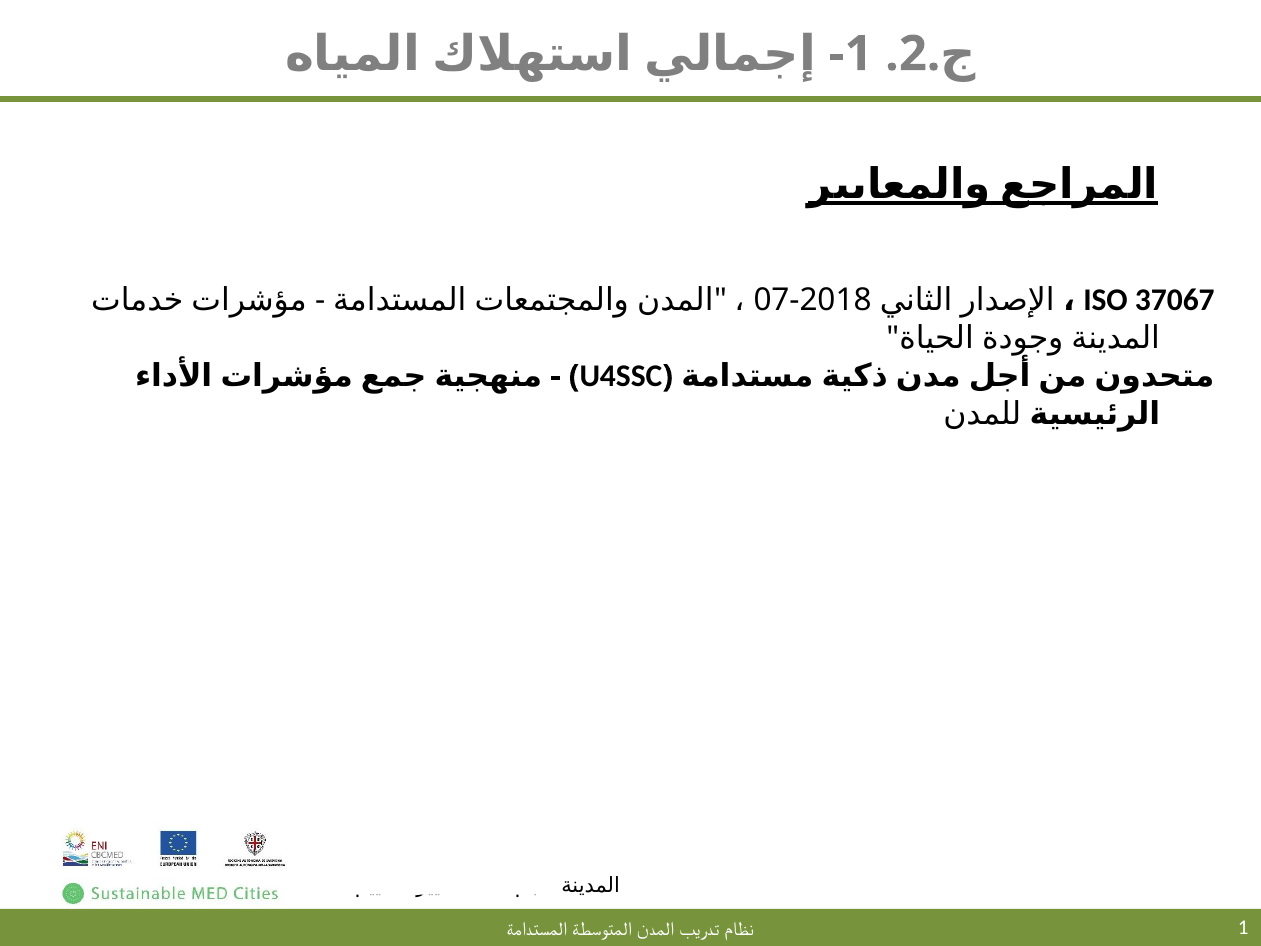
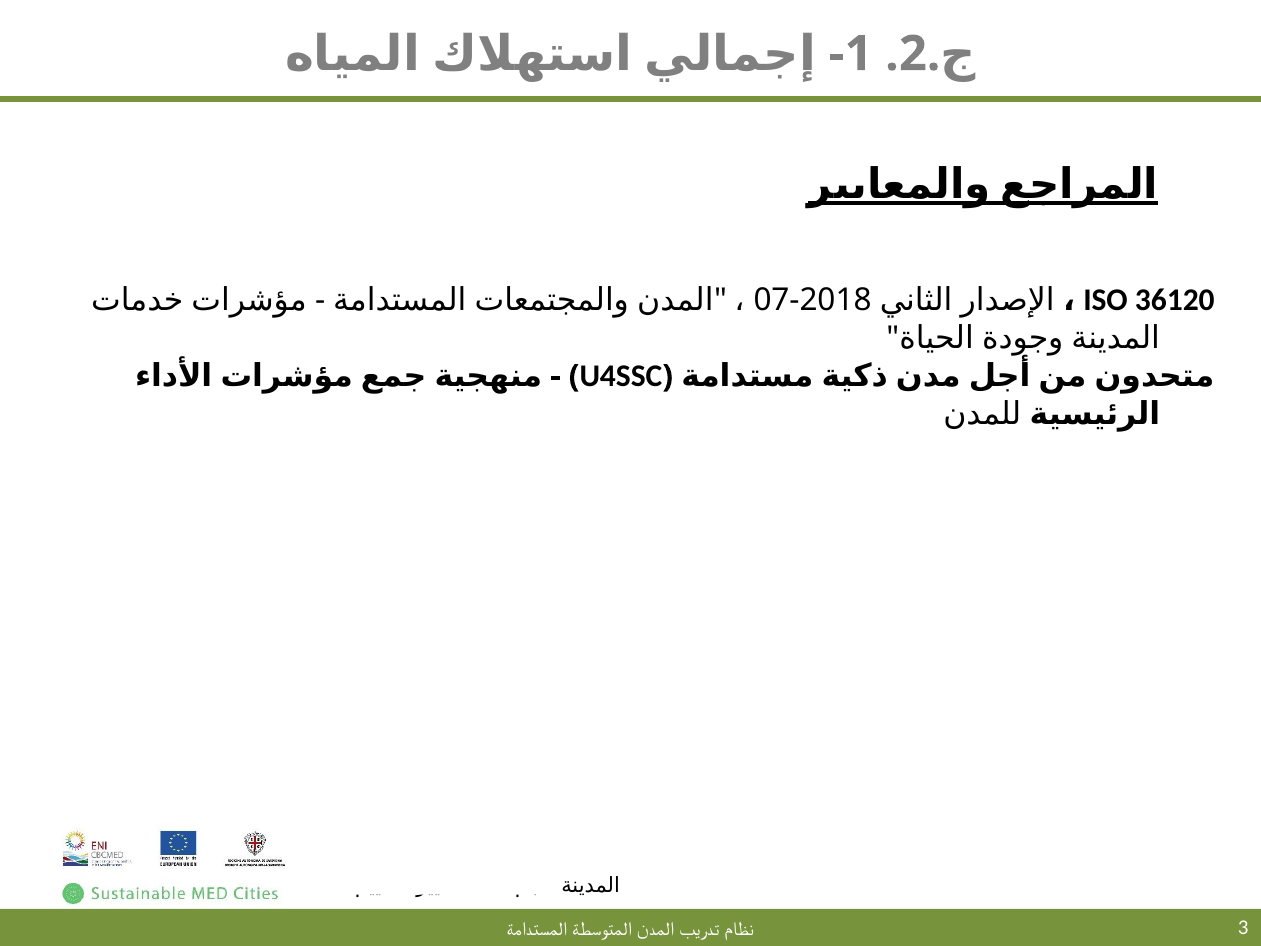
37067: 37067 -> 36120
1 at (1243, 928): 1 -> 3
